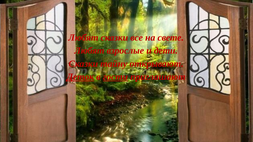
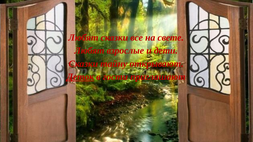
гости underline: present -> none
